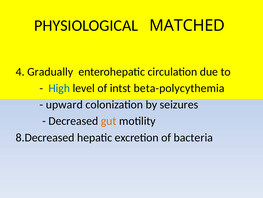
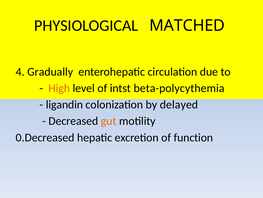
High colour: blue -> orange
upward: upward -> ligandin
seizures: seizures -> delayed
8.Decreased: 8.Decreased -> 0.Decreased
bacteria: bacteria -> function
